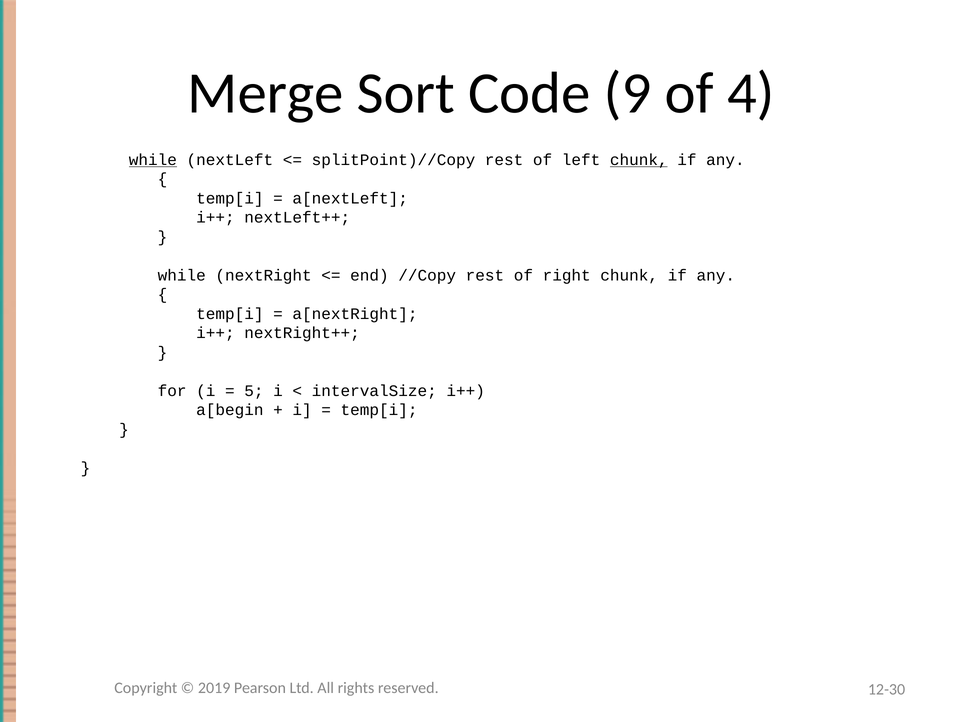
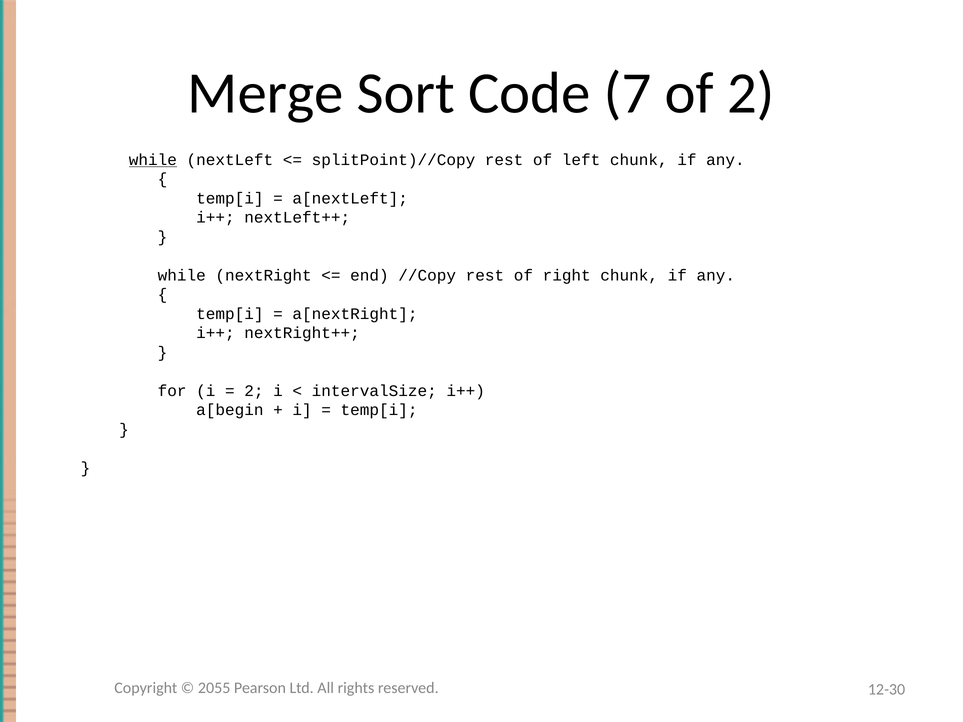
9: 9 -> 7
of 4: 4 -> 2
chunk at (639, 160) underline: present -> none
5 at (254, 391): 5 -> 2
2019: 2019 -> 2055
